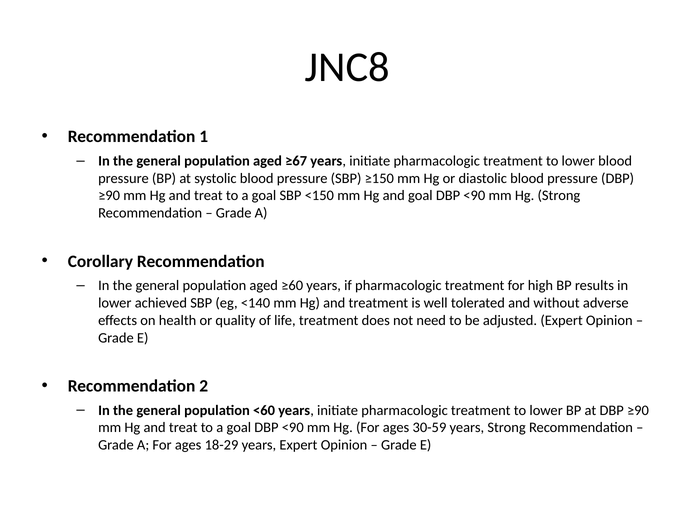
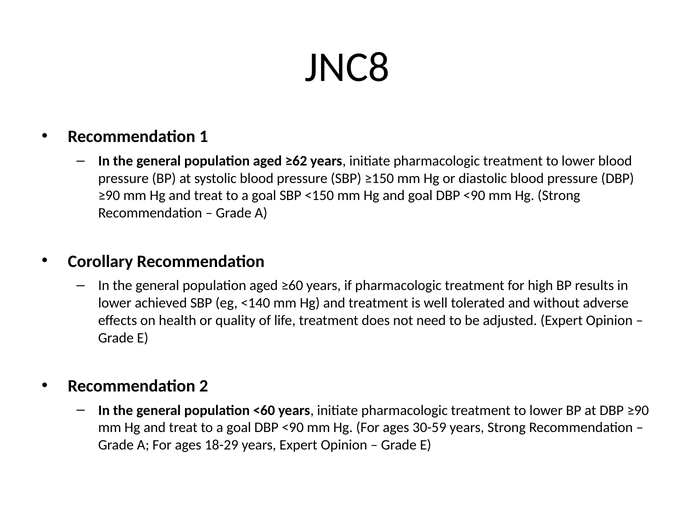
≥67: ≥67 -> ≥62
